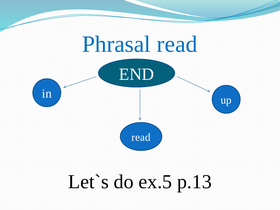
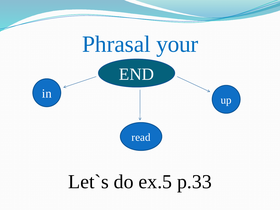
Phrasal read: read -> your
p.13: p.13 -> p.33
